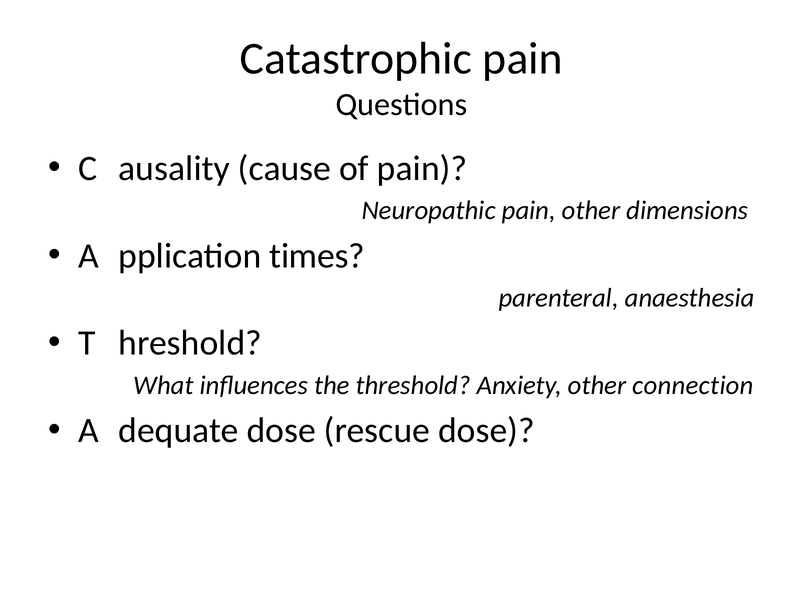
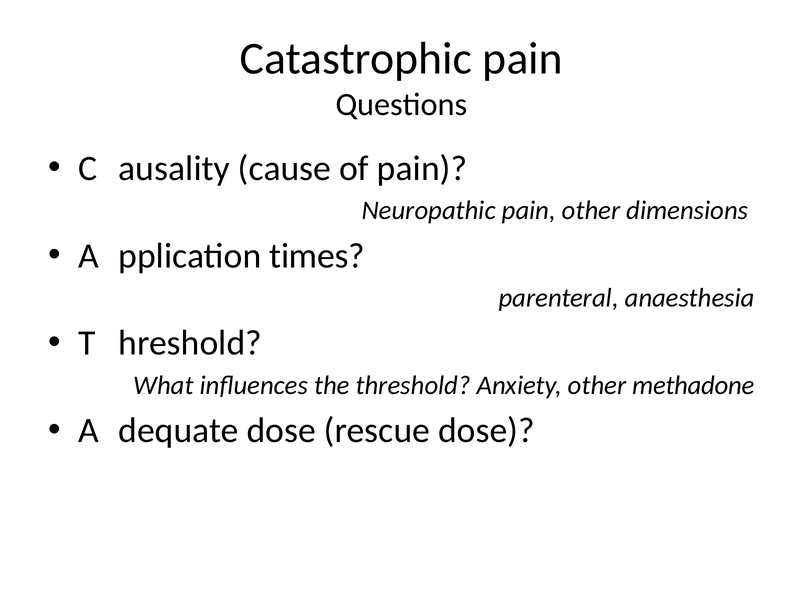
connection: connection -> methadone
